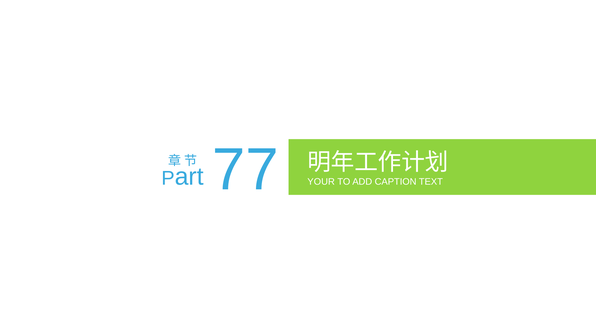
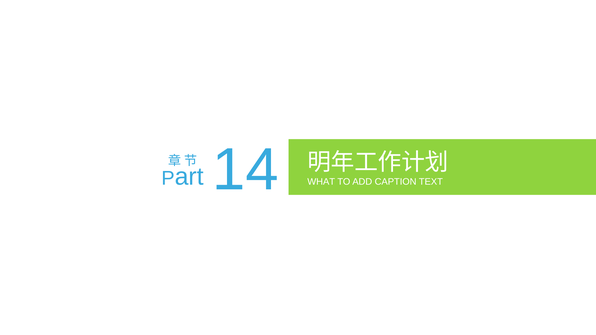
77: 77 -> 14
YOUR: YOUR -> WHAT
